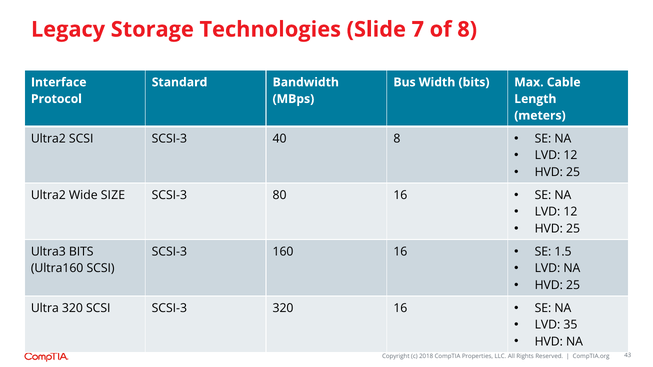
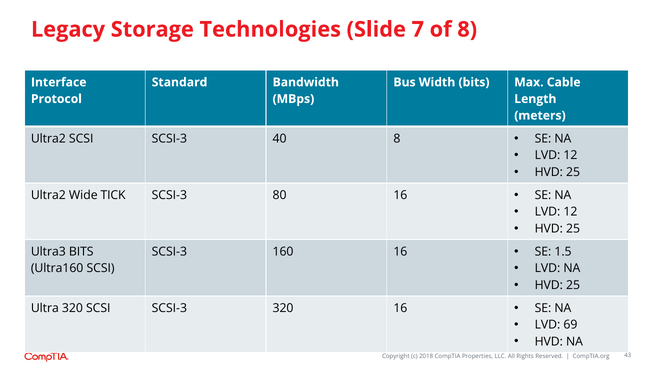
SIZE: SIZE -> TICK
35: 35 -> 69
